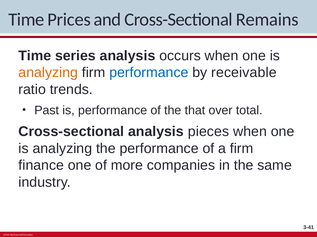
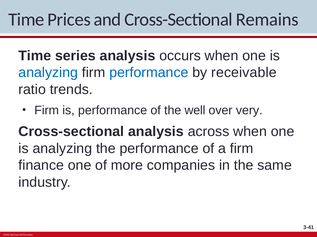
analyzing at (48, 73) colour: orange -> blue
Past at (47, 111): Past -> Firm
that: that -> well
total: total -> very
pieces: pieces -> across
